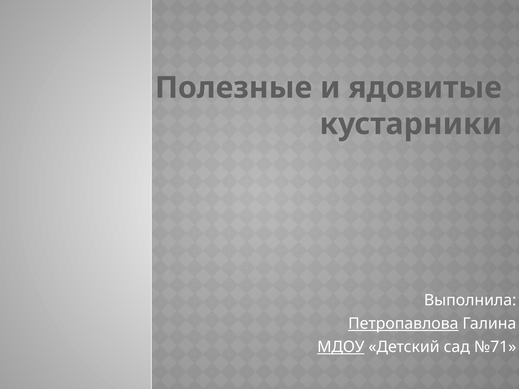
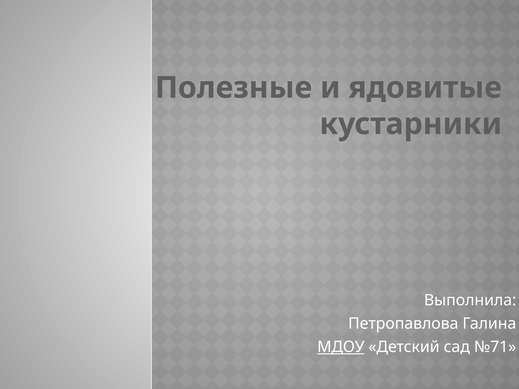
Петропавлова underline: present -> none
